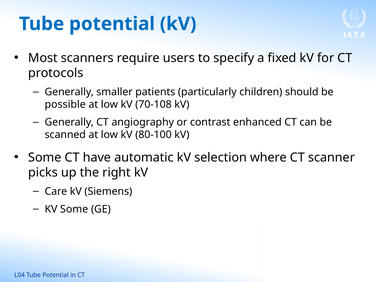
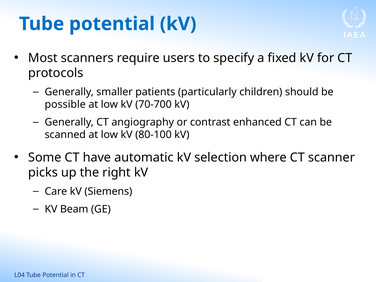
70-108: 70-108 -> 70-700
KV Some: Some -> Beam
